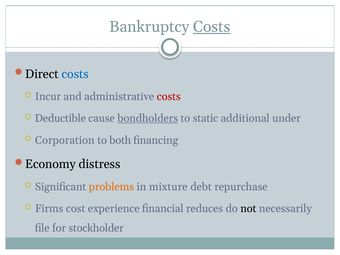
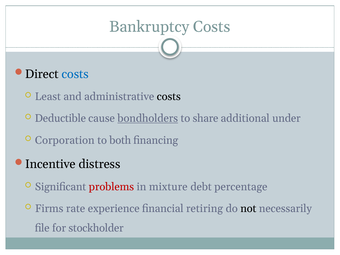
Costs at (212, 27) underline: present -> none
Incur: Incur -> Least
costs at (169, 97) colour: red -> black
static: static -> share
Economy: Economy -> Incentive
problems colour: orange -> red
repurchase: repurchase -> percentage
cost: cost -> rate
reduces: reduces -> retiring
